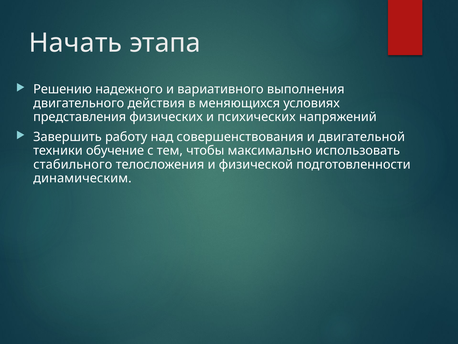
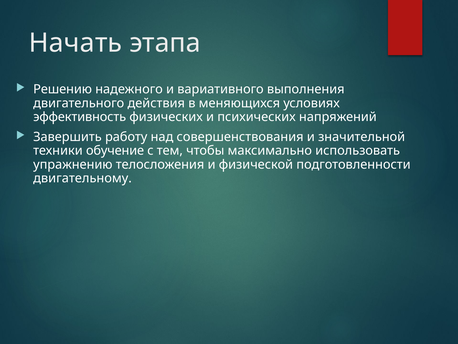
представления: представления -> эффективность
двигательной: двигательной -> значительной
стабильного: стабильного -> упражнению
динамическим: динамическим -> двигательному
